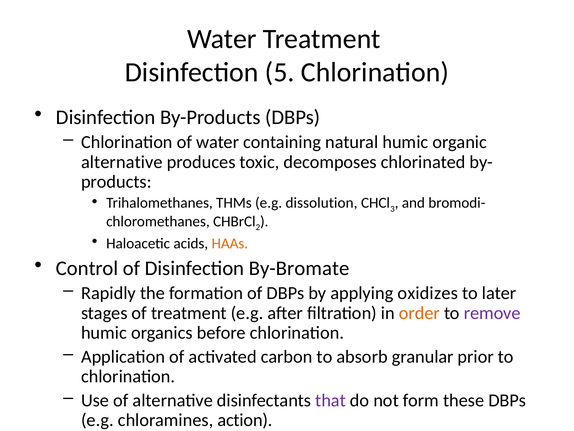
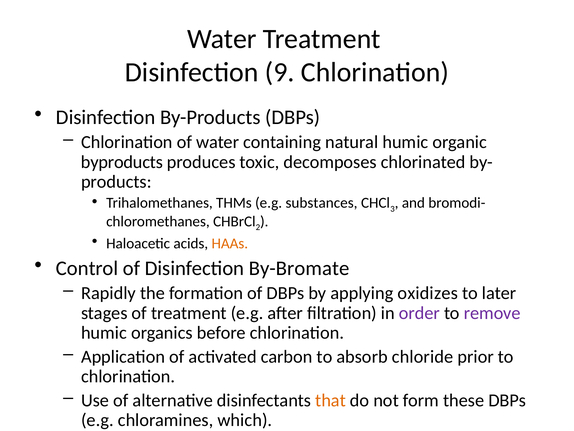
5: 5 -> 9
alternative at (122, 162): alternative -> byproducts
dissolution: dissolution -> substances
order colour: orange -> purple
granular: granular -> chloride
that colour: purple -> orange
action: action -> which
